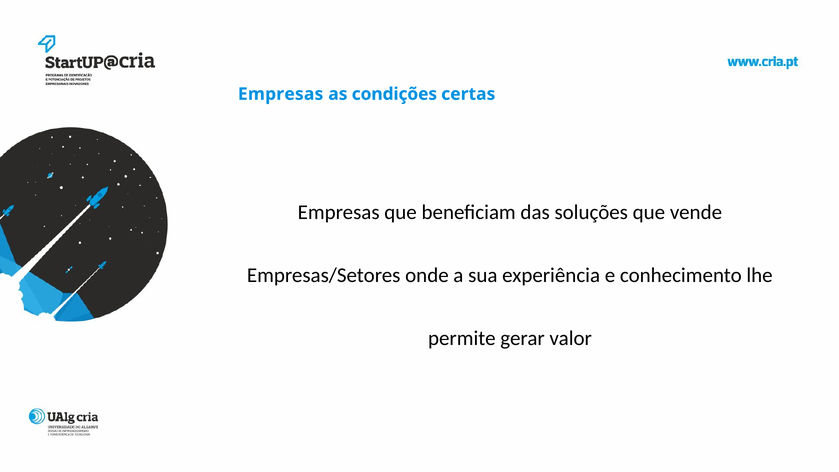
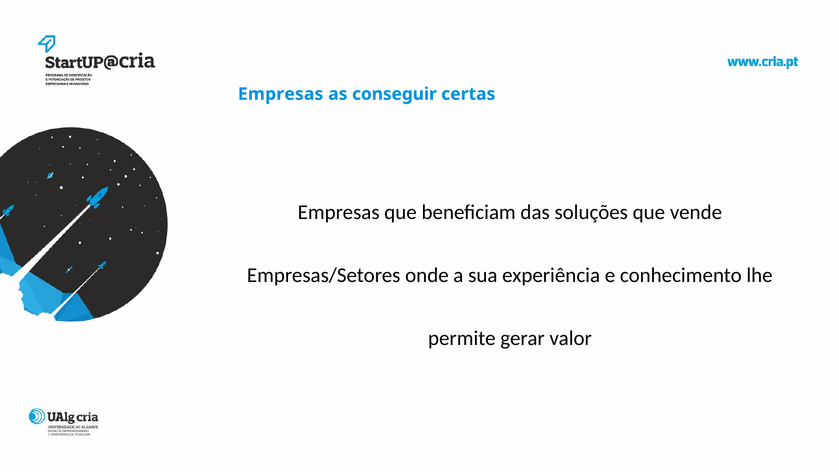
condições: condições -> conseguir
